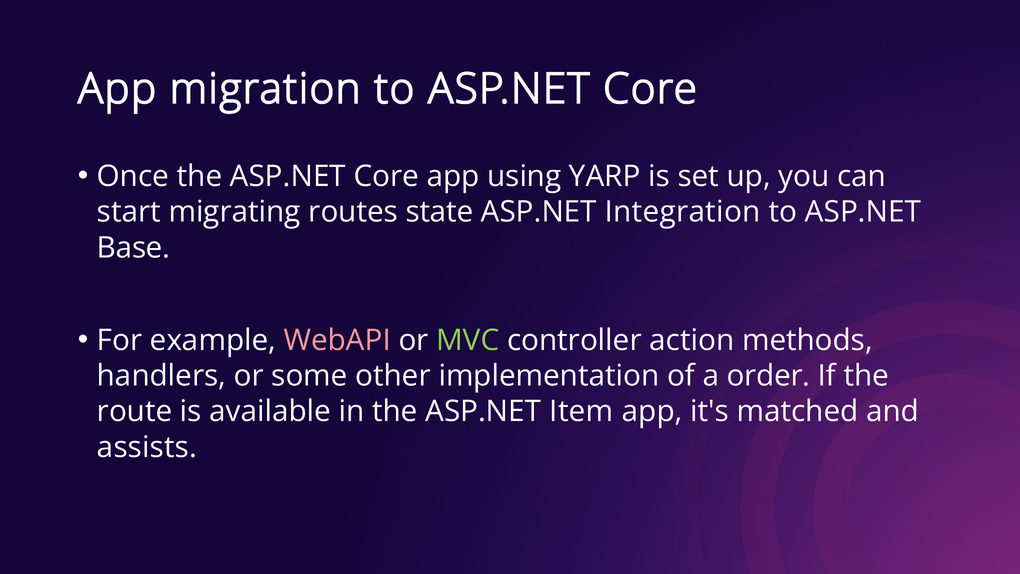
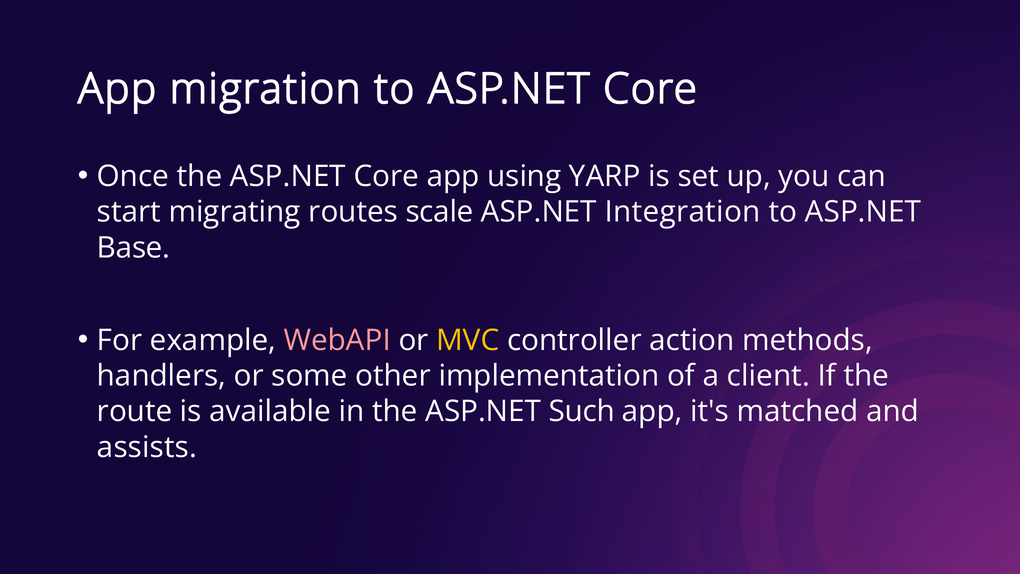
state: state -> scale
MVC colour: light green -> yellow
order: order -> client
Item: Item -> Such
